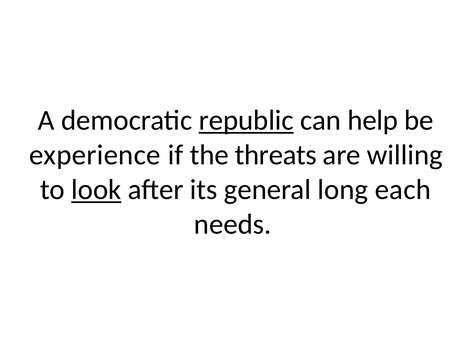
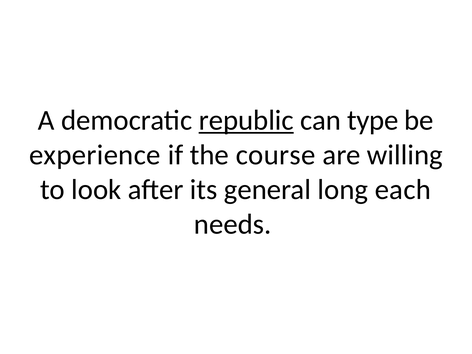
help: help -> type
threats: threats -> course
look underline: present -> none
